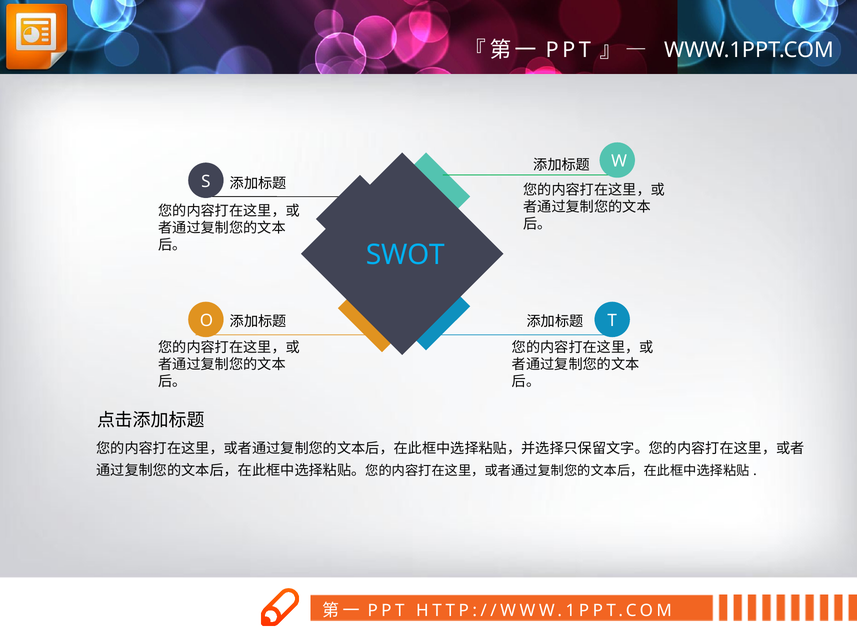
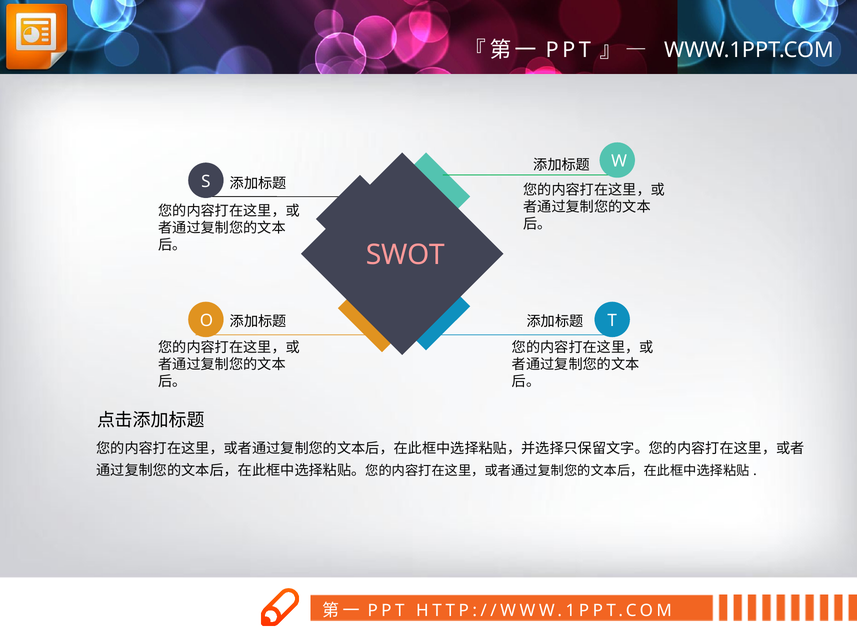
SWOT colour: light blue -> pink
